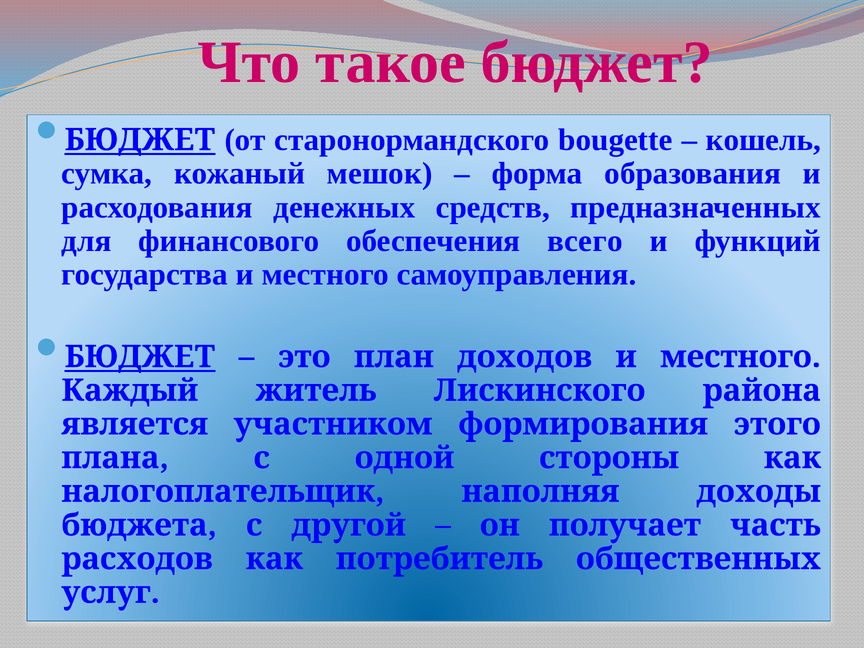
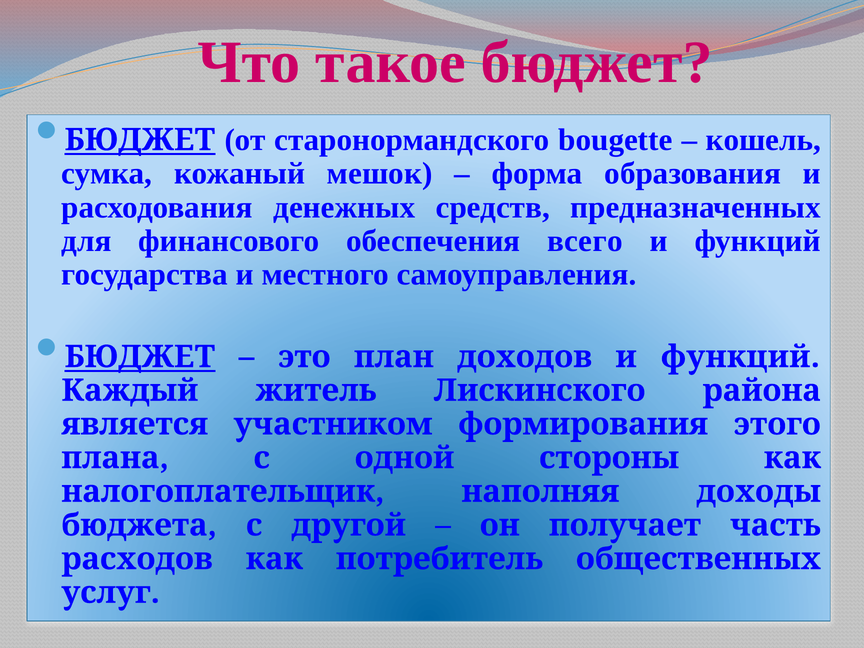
доходов и местного: местного -> функций
